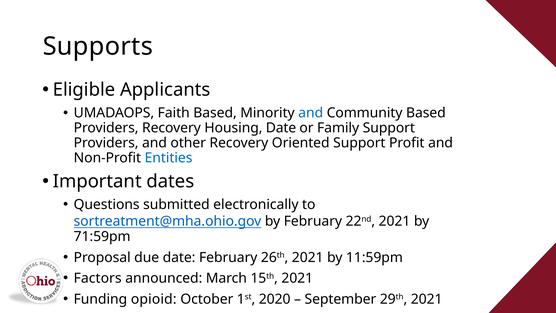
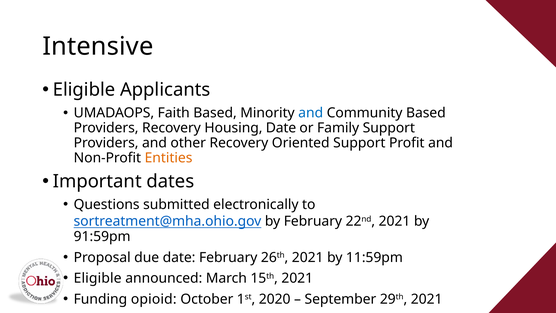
Supports: Supports -> Intensive
Entities colour: blue -> orange
71:59pm: 71:59pm -> 91:59pm
Factors at (98, 278): Factors -> Eligible
